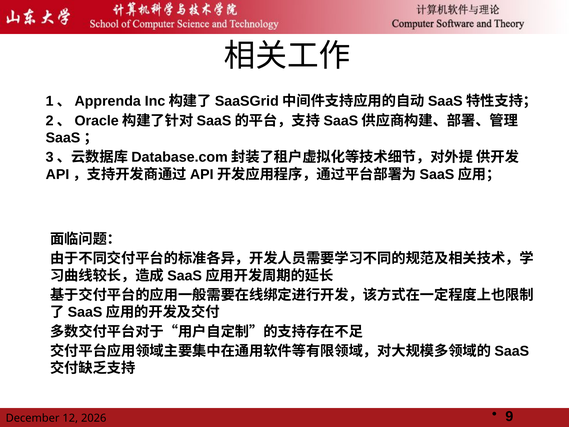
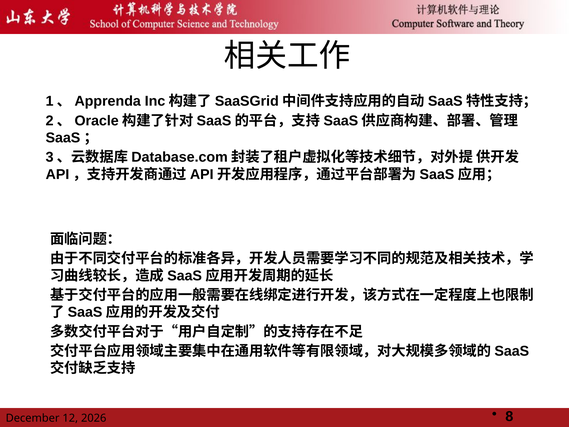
9: 9 -> 8
